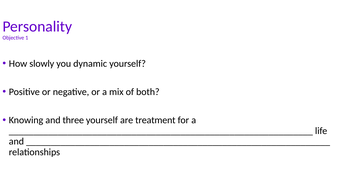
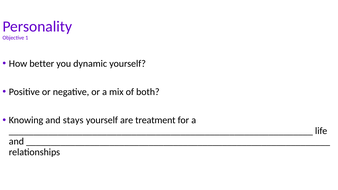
slowly: slowly -> better
three: three -> stays
